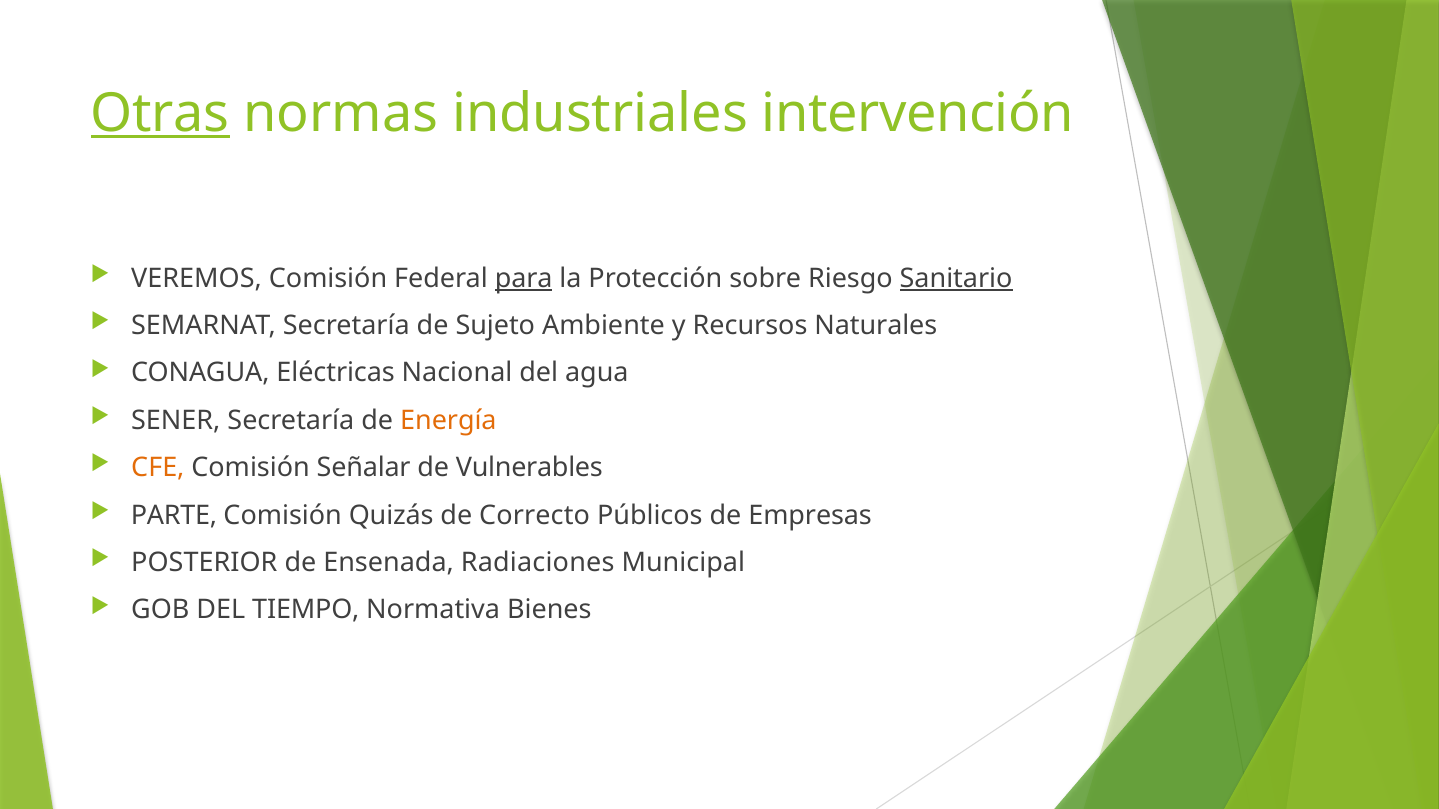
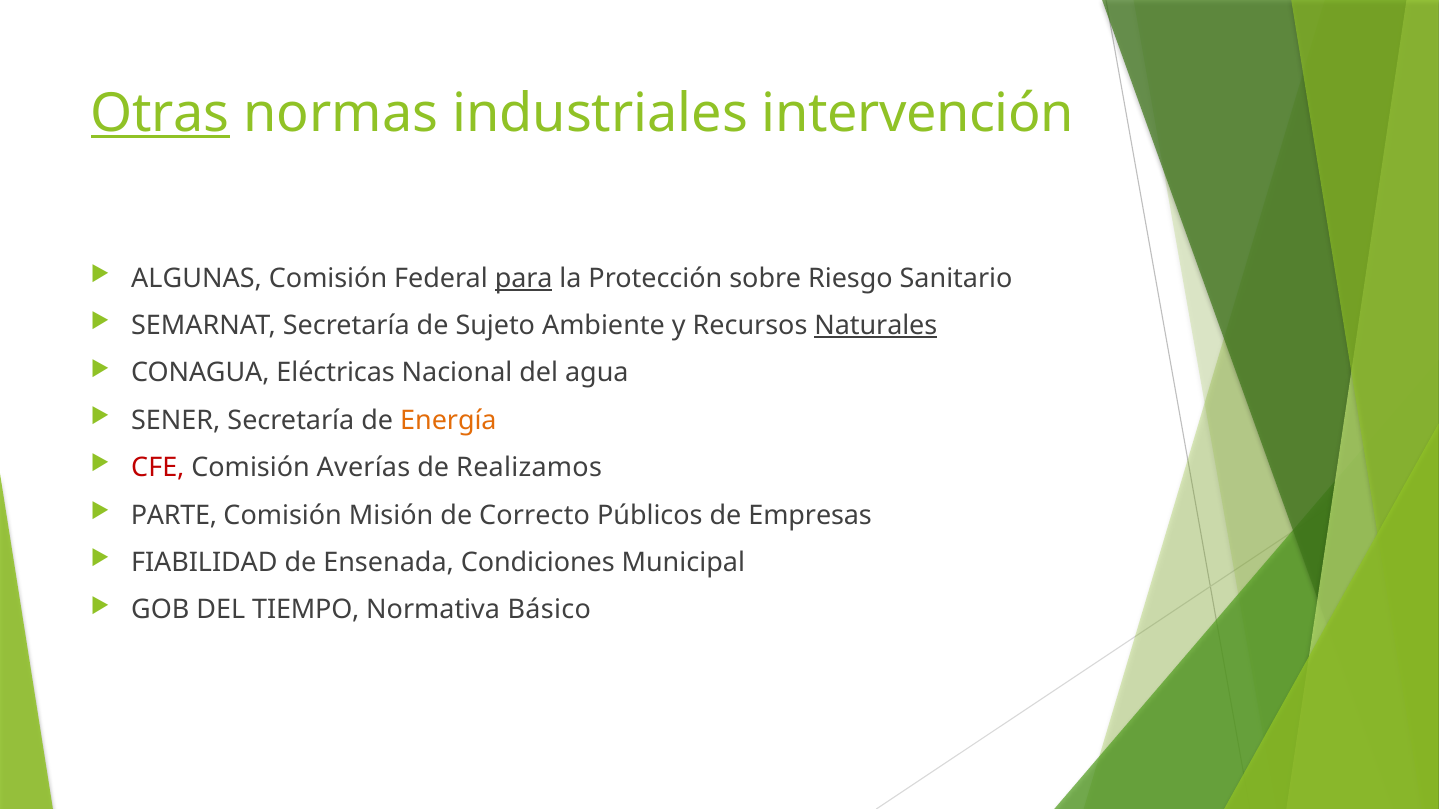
VEREMOS: VEREMOS -> ALGUNAS
Sanitario underline: present -> none
Naturales underline: none -> present
CFE colour: orange -> red
Señalar: Señalar -> Averías
Vulnerables: Vulnerables -> Realizamos
Quizás: Quizás -> Misión
POSTERIOR: POSTERIOR -> FIABILIDAD
Radiaciones: Radiaciones -> Condiciones
Bienes: Bienes -> Básico
